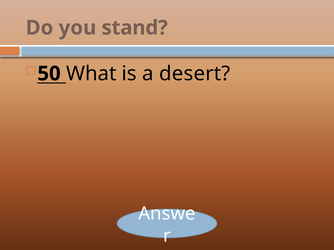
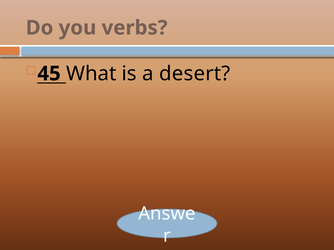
stand: stand -> verbs
50: 50 -> 45
